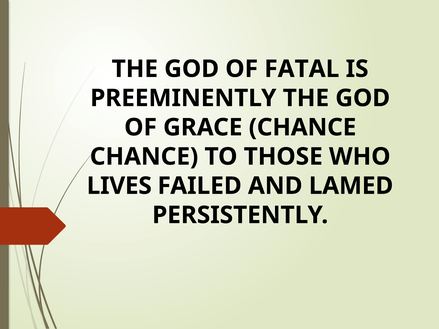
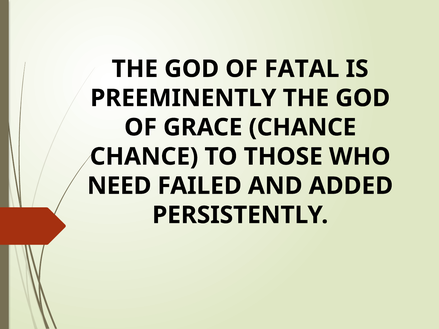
LIVES: LIVES -> NEED
LAMED: LAMED -> ADDED
